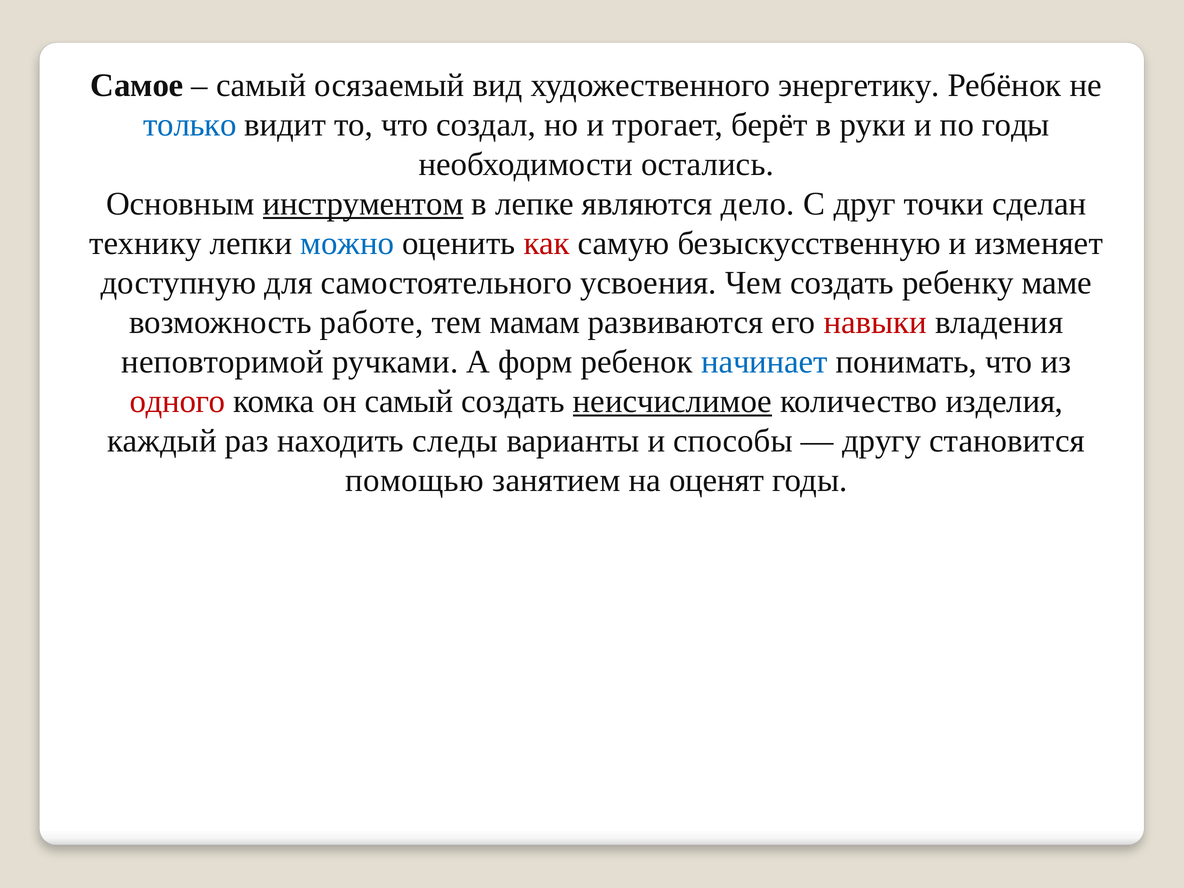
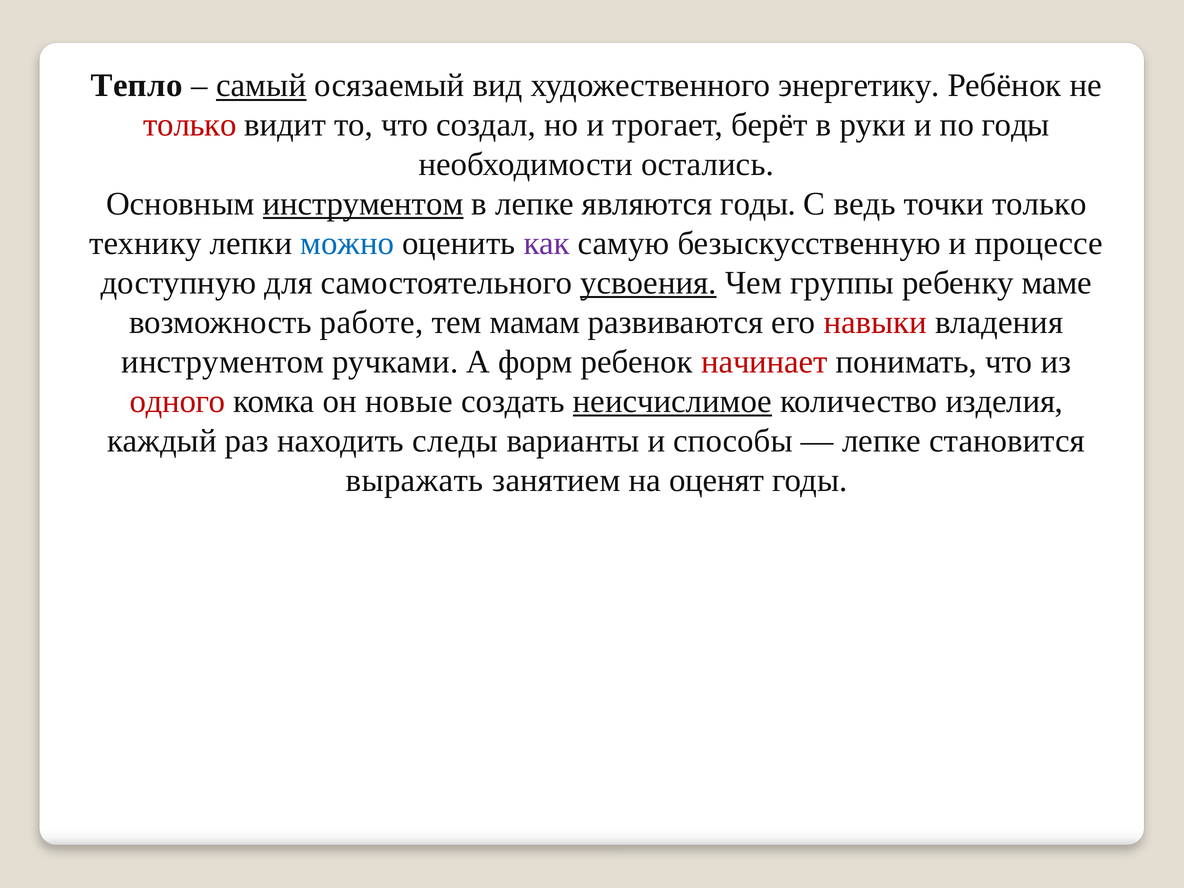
Самое: Самое -> Тепло
самый at (261, 86) underline: none -> present
только at (190, 125) colour: blue -> red
являются дело: дело -> годы
друг: друг -> ведь
точки сделан: сделан -> только
как colour: red -> purple
изменяет: изменяет -> процессе
усвоения underline: none -> present
Чем создать: создать -> группы
неповторимой at (223, 362): неповторимой -> инструментом
начинает colour: blue -> red
он самый: самый -> новые
другу at (882, 441): другу -> лепке
помощью: помощью -> выражать
